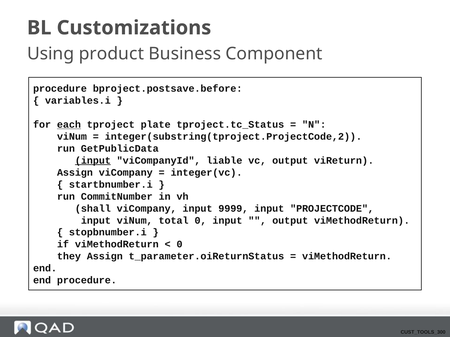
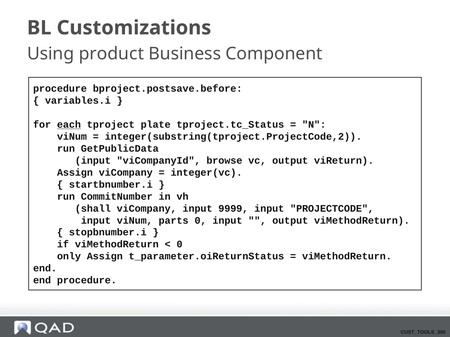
input at (93, 161) underline: present -> none
liable: liable -> browse
total: total -> parts
they: they -> only
